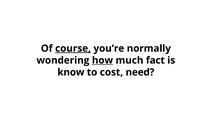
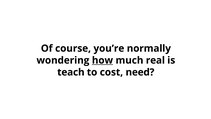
course underline: present -> none
fact: fact -> real
know: know -> teach
